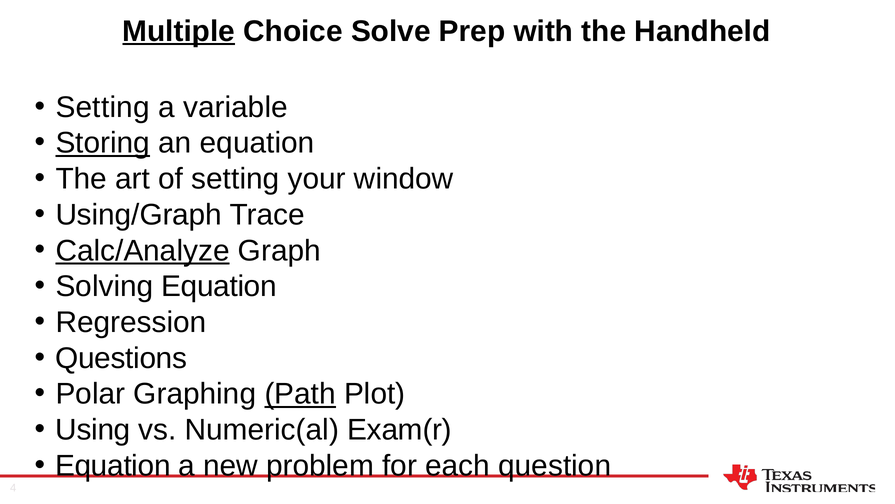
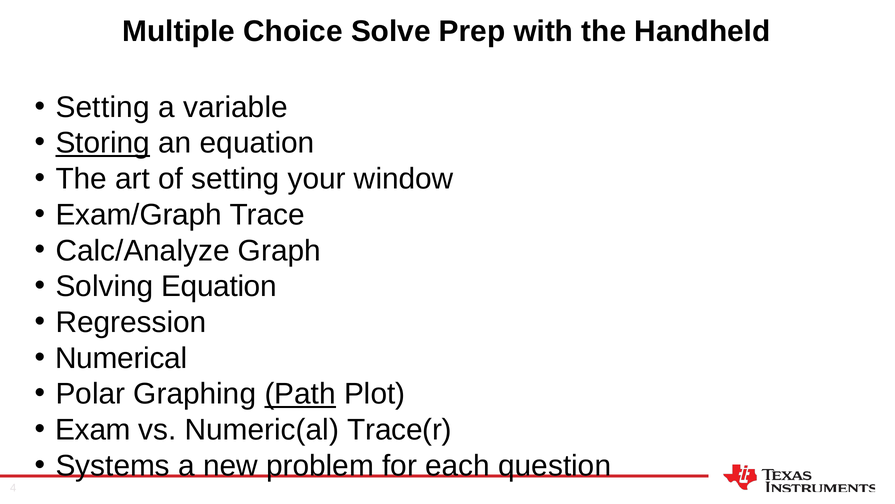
Multiple underline: present -> none
Using/Graph: Using/Graph -> Exam/Graph
Calc/Analyze underline: present -> none
Questions: Questions -> Numerical
Using: Using -> Exam
Exam(r: Exam(r -> Trace(r
Equation at (113, 465): Equation -> Systems
